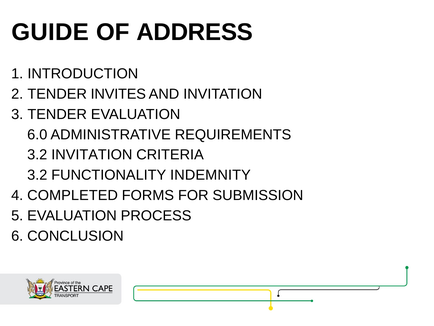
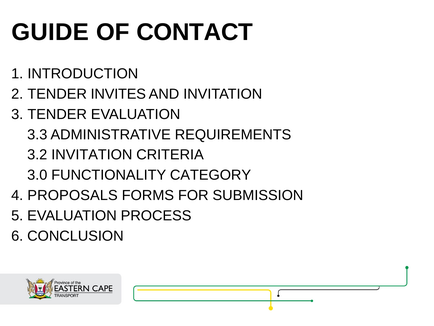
ADDRESS: ADDRESS -> CONTACT
6.0: 6.0 -> 3.3
3.2 at (37, 175): 3.2 -> 3.0
INDEMNITY: INDEMNITY -> CATEGORY
COMPLETED: COMPLETED -> PROPOSALS
